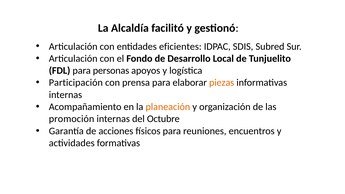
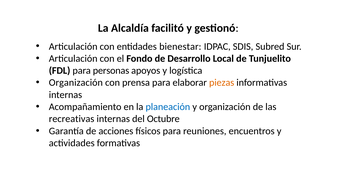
eficientes: eficientes -> bienestar
Participación at (76, 83): Participación -> Organización
planeación colour: orange -> blue
promoción: promoción -> recreativas
